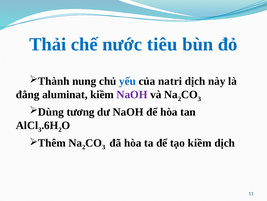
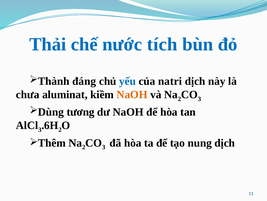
tiêu: tiêu -> tích
nung: nung -> đáng
đẳng: đẳng -> chưa
NaOH at (132, 94) colour: purple -> orange
tạo kiềm: kiềm -> nung
